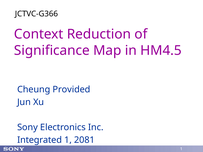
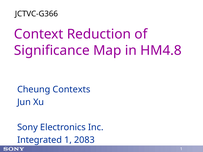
HM4.5: HM4.5 -> HM4.8
Provided: Provided -> Contexts
2081: 2081 -> 2083
